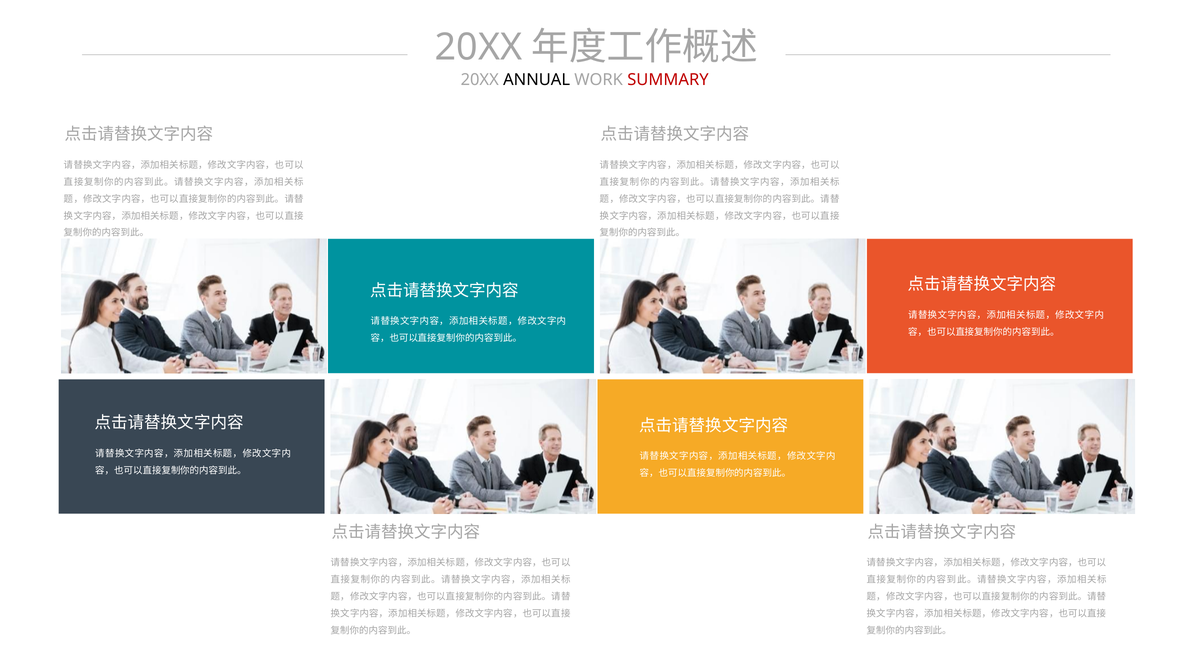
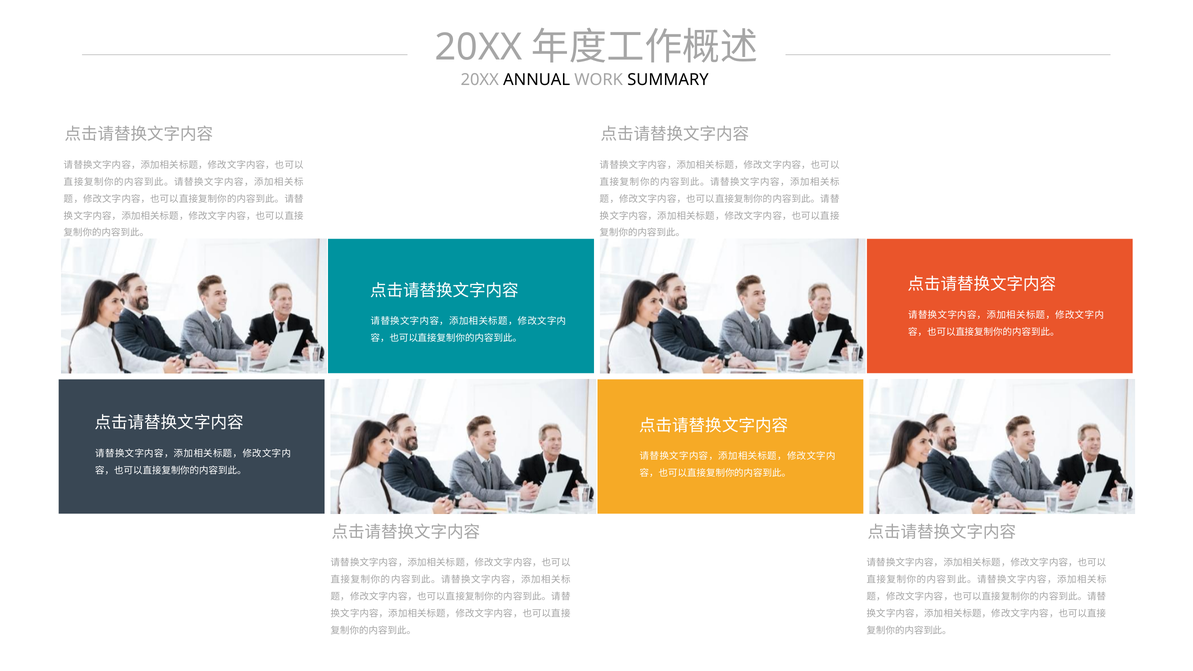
SUMMARY colour: red -> black
